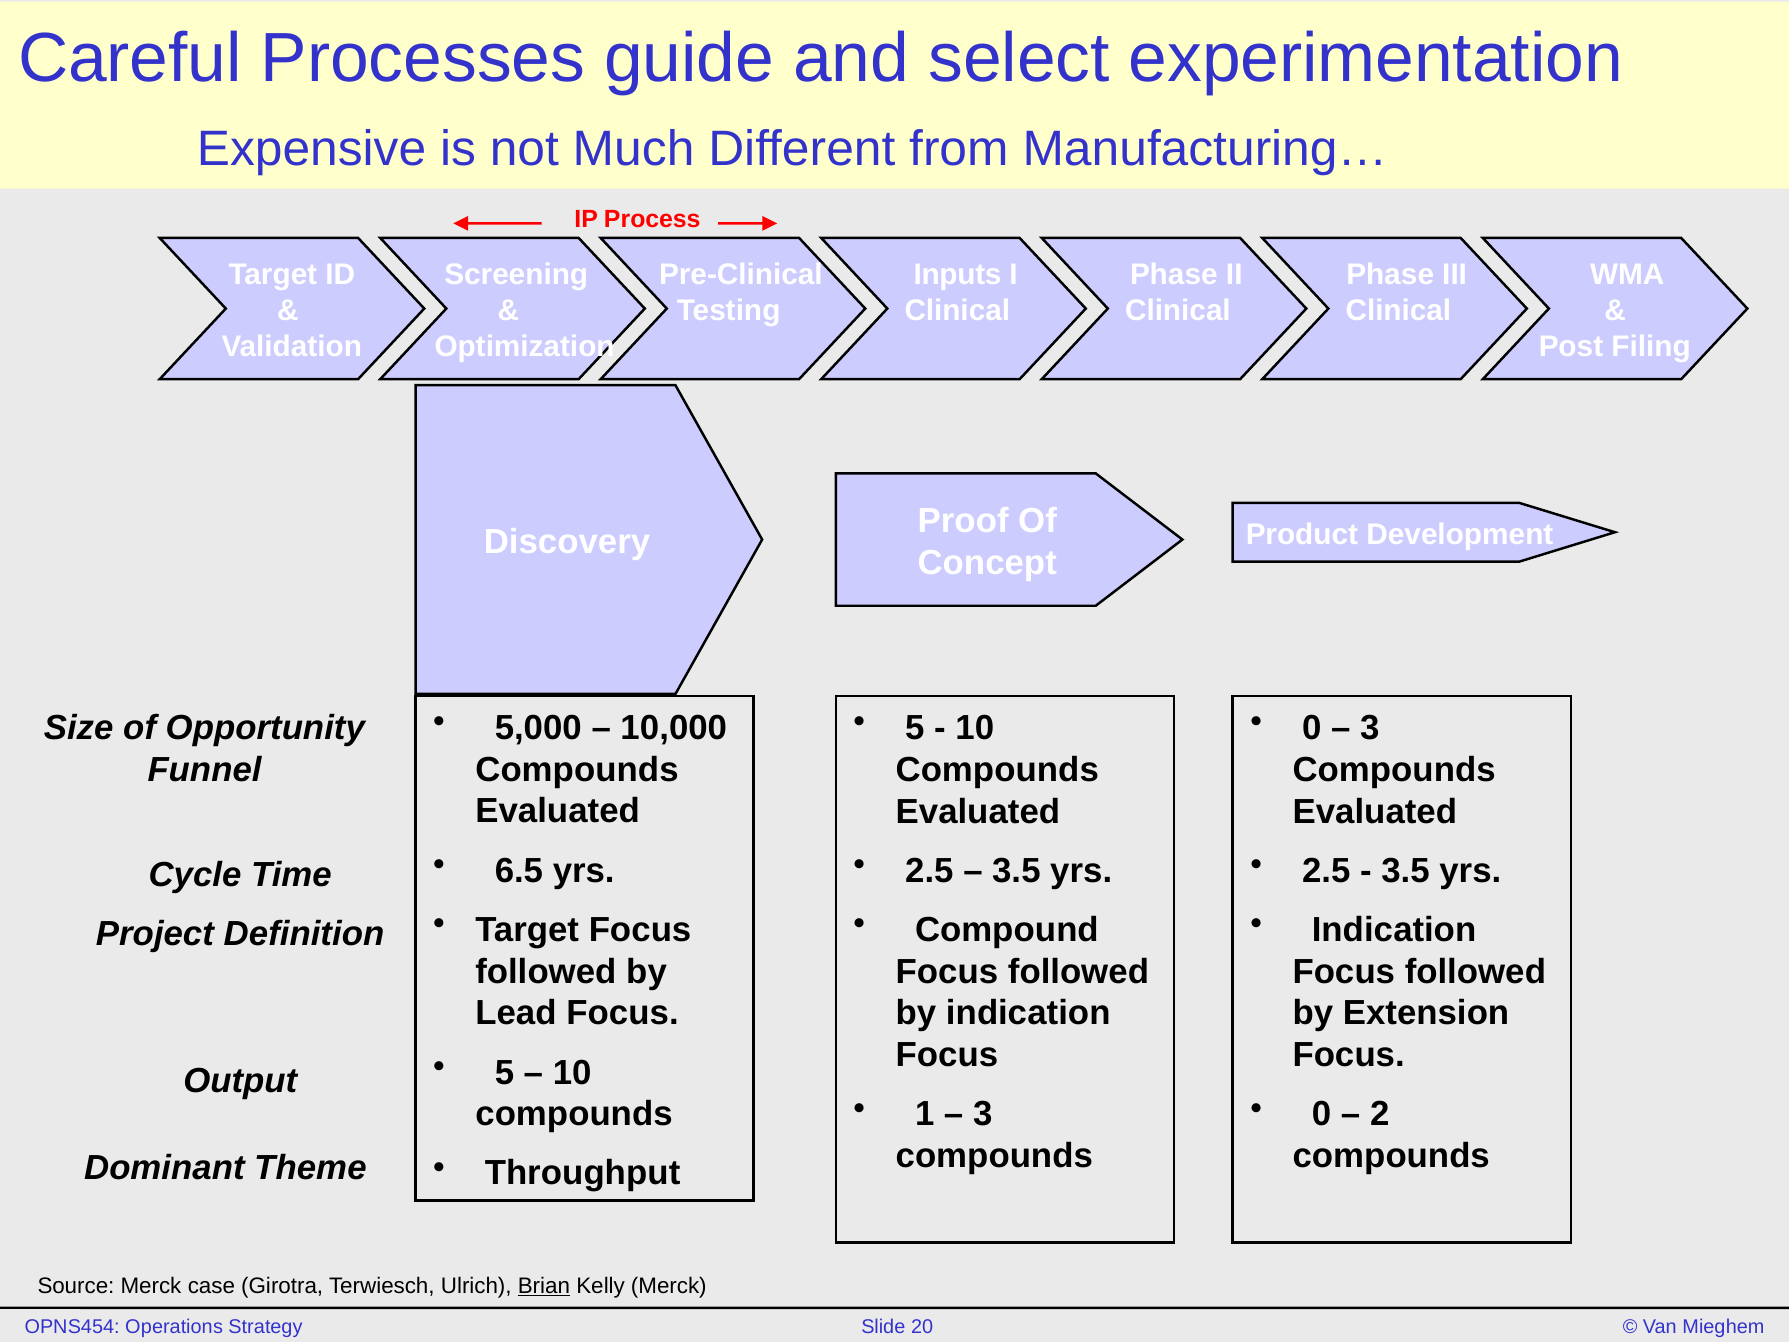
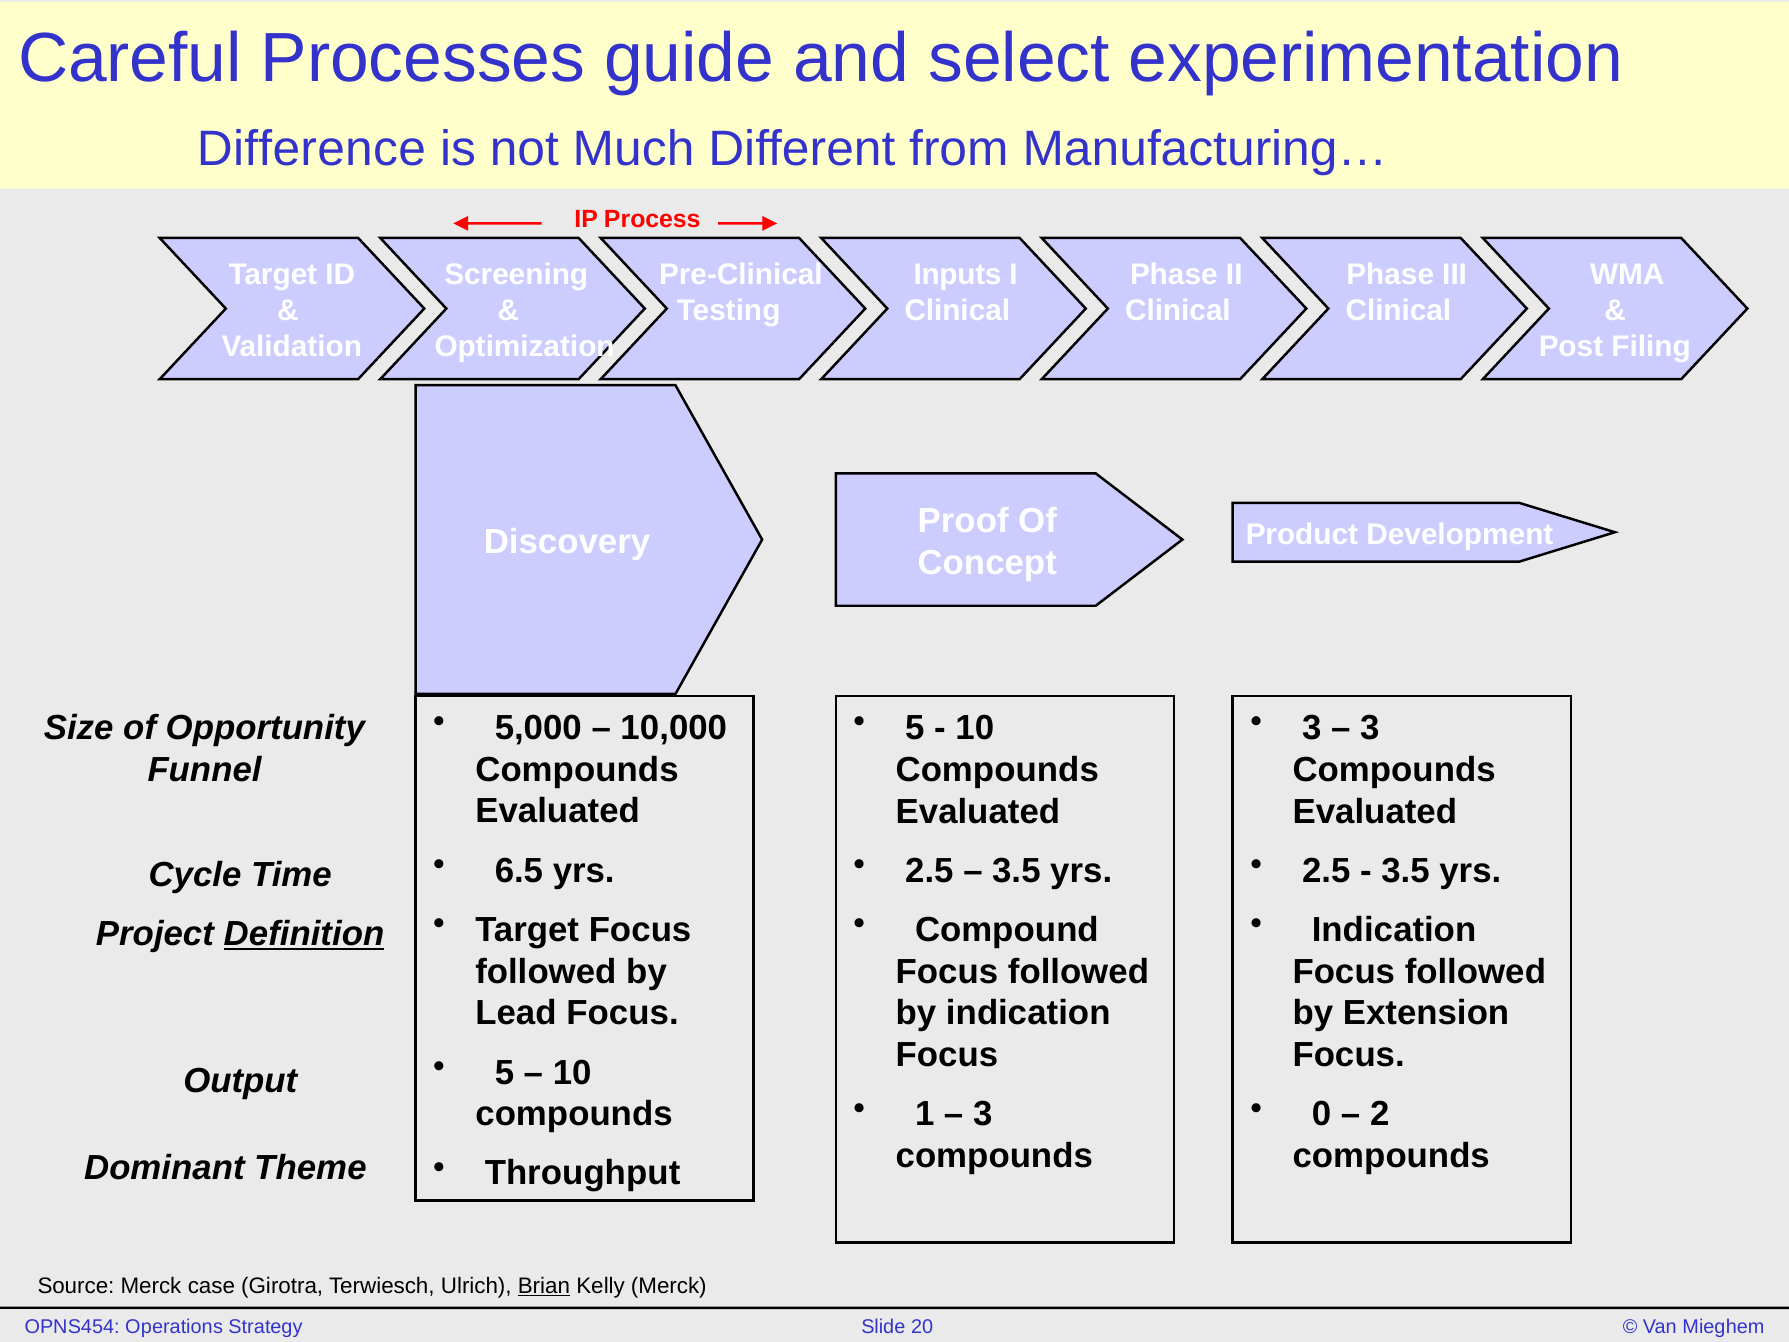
Expensive: Expensive -> Difference
0 at (1312, 728): 0 -> 3
Definition underline: none -> present
